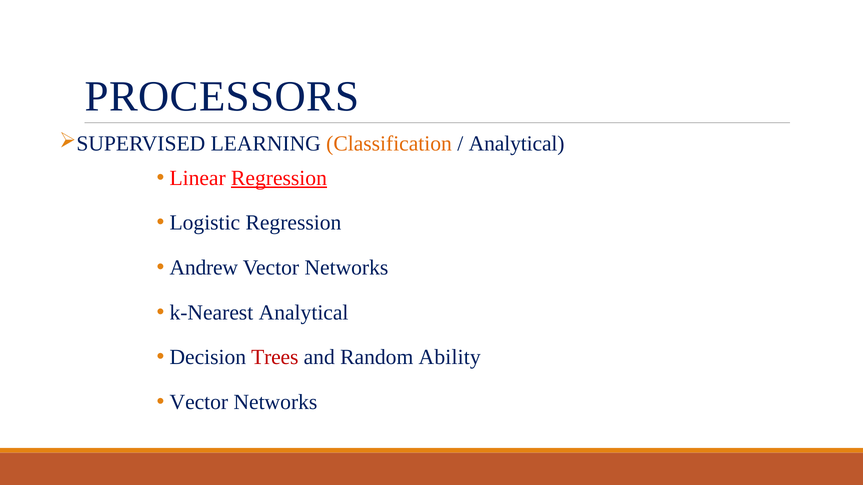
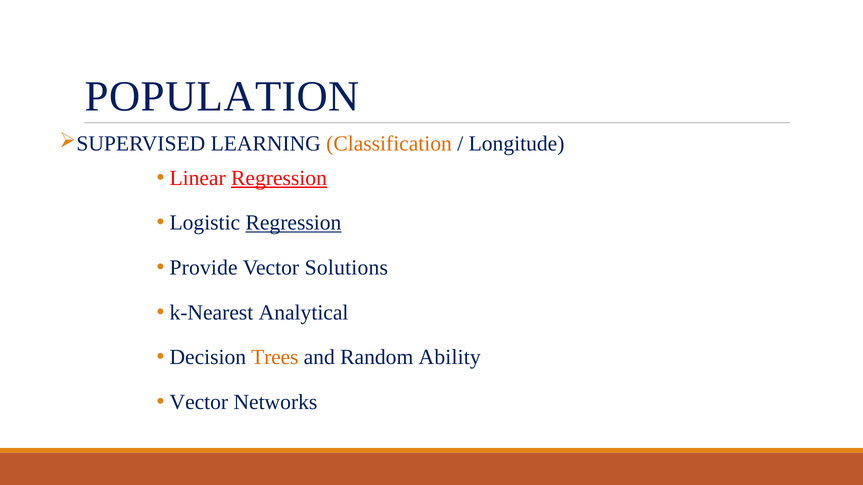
PROCESSORS: PROCESSORS -> POPULATION
Analytical at (517, 144): Analytical -> Longitude
Regression at (293, 223) underline: none -> present
Andrew: Andrew -> Provide
Networks at (346, 268): Networks -> Solutions
Trees colour: red -> orange
